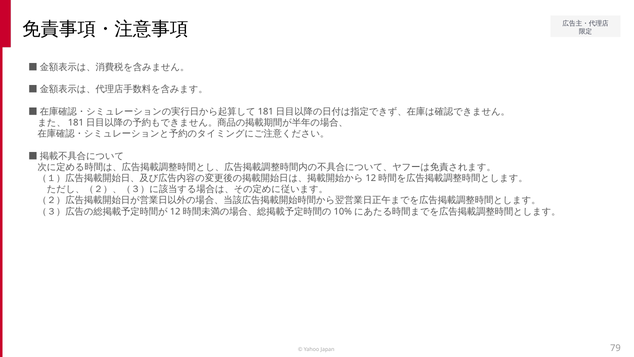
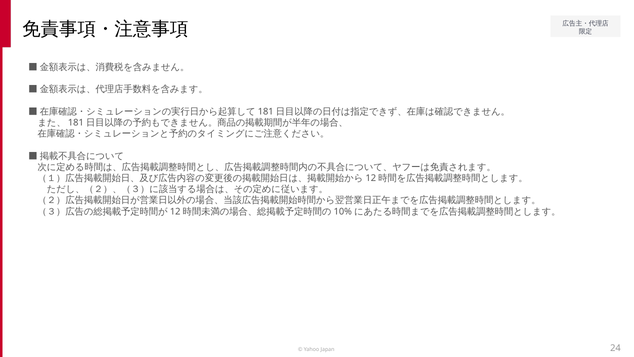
79: 79 -> 24
